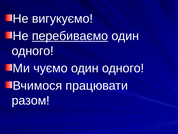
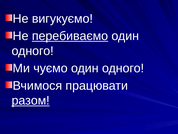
разом underline: none -> present
